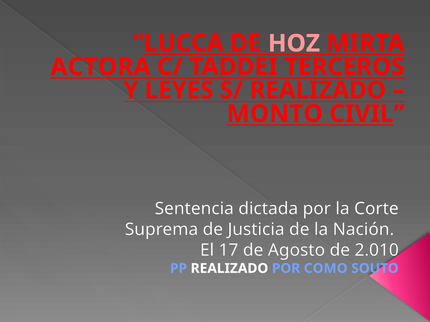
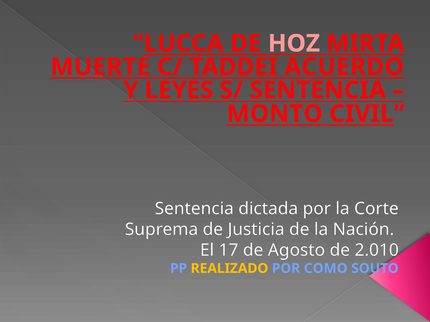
ACTORA: ACTORA -> MUERTE
TERCEROS: TERCEROS -> ACUERDO
S/ REALIZADO: REALIZADO -> SENTENCIA
REALIZADO at (229, 269) colour: white -> yellow
